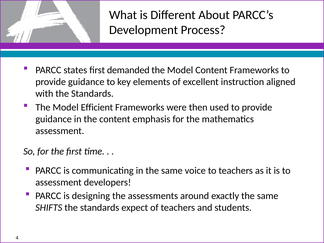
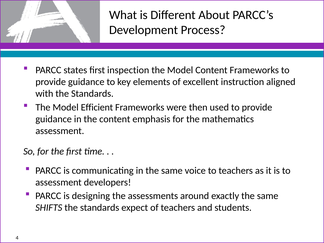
demanded: demanded -> inspection
